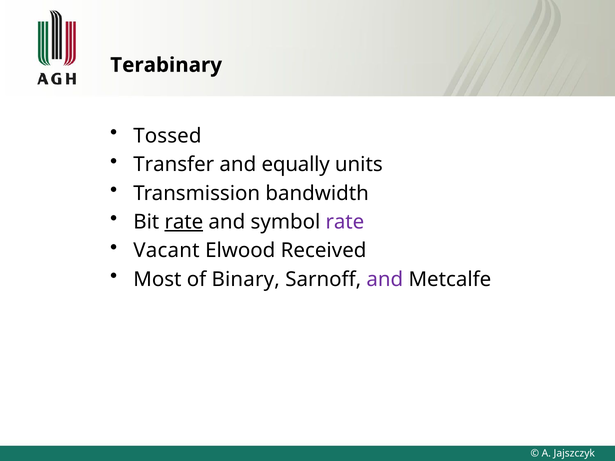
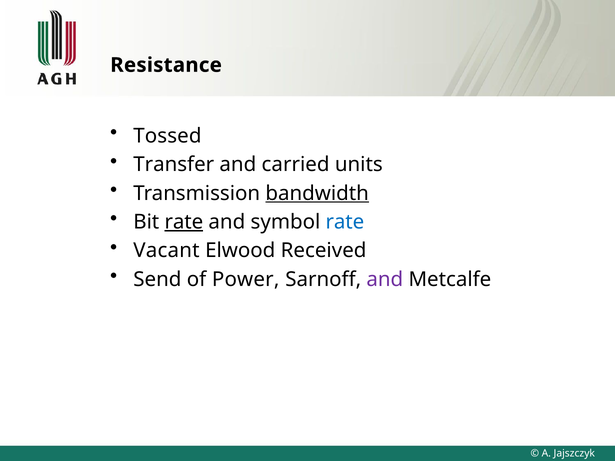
Terabinary: Terabinary -> Resistance
equally: equally -> carried
bandwidth underline: none -> present
rate at (345, 222) colour: purple -> blue
Most: Most -> Send
Binary: Binary -> Power
